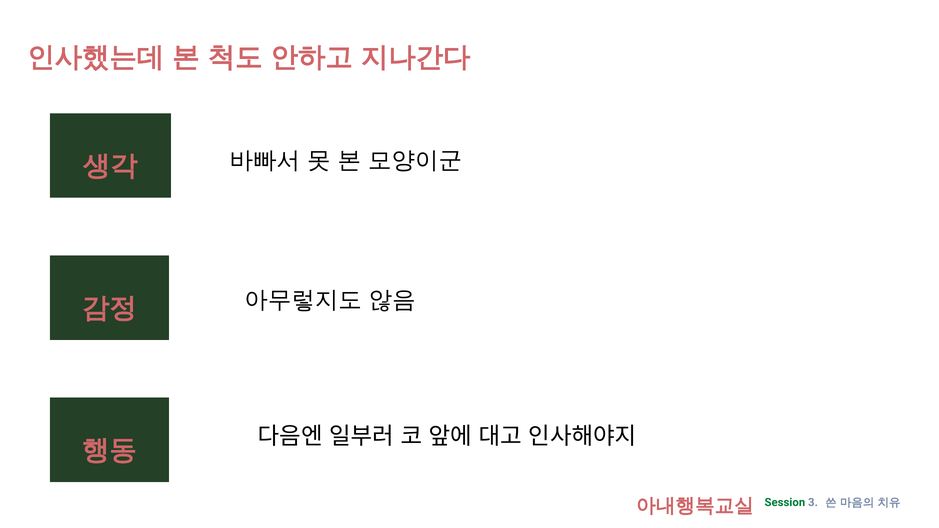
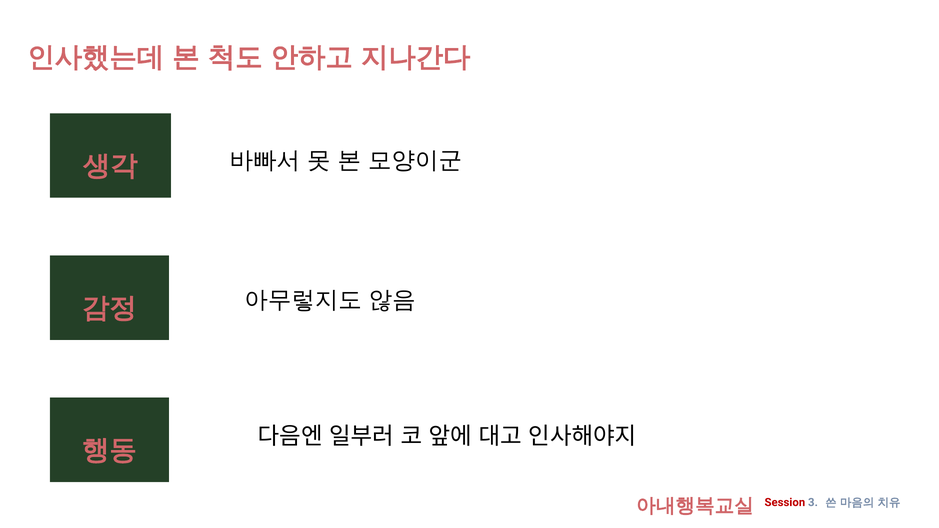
Session colour: green -> red
